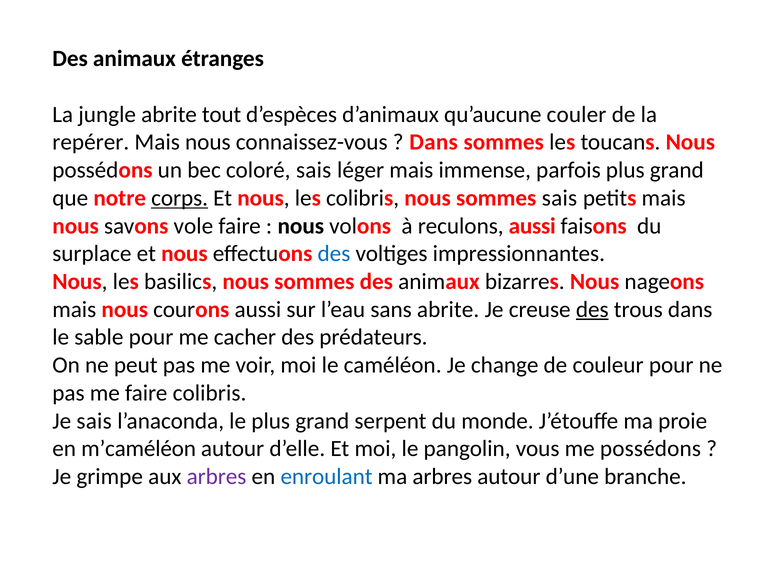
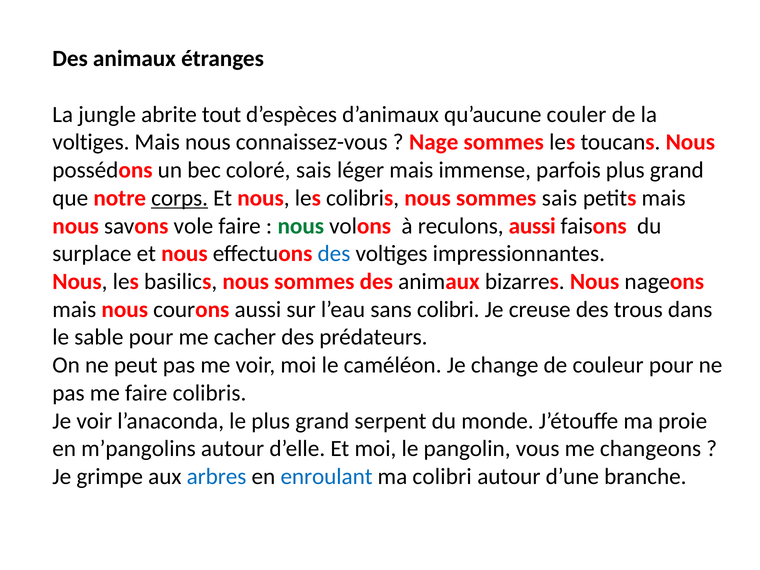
repérer at (91, 142): repérer -> voltiges
Dans at (434, 142): Dans -> Nage
nous at (301, 226) colour: black -> green
sans abrite: abrite -> colibri
des at (592, 309) underline: present -> none
Je sais: sais -> voir
m’caméléon: m’caméléon -> m’pangolins
me possédons: possédons -> changeons
arbres at (217, 477) colour: purple -> blue
ma arbres: arbres -> colibri
